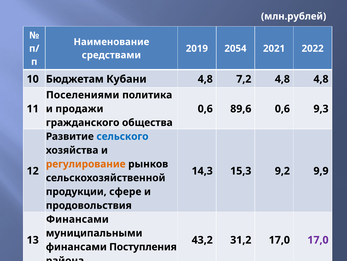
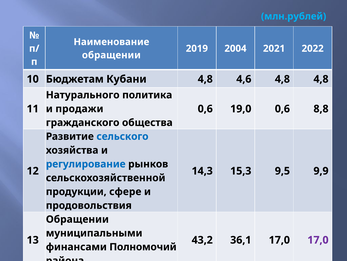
млн.рублей colour: white -> light blue
2054: 2054 -> 2004
средствами at (111, 55): средствами -> обращении
7,2: 7,2 -> 4,6
Поселениями: Поселениями -> Натурального
89,6: 89,6 -> 19,0
9,3: 9,3 -> 8,8
регулирование colour: orange -> blue
9,2: 9,2 -> 9,5
Финансами at (77, 219): Финансами -> Обращении
31,2: 31,2 -> 36,1
Поступления: Поступления -> Полномочий
